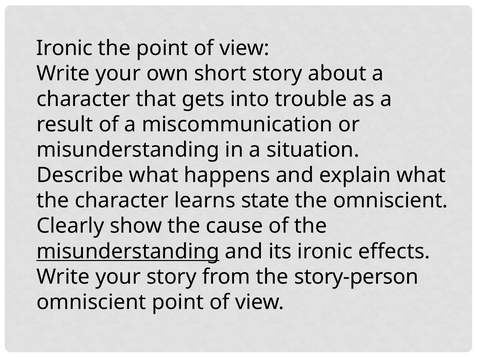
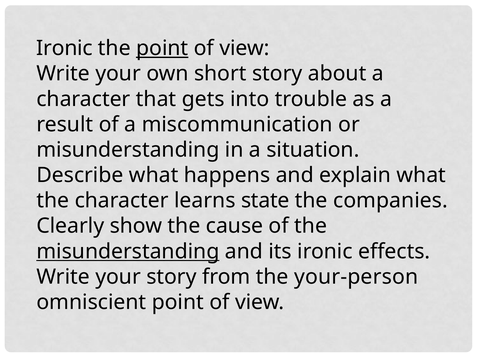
point at (162, 48) underline: none -> present
the omniscient: omniscient -> companies
story-person: story-person -> your-person
